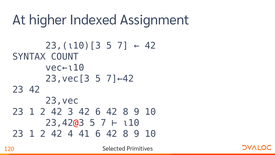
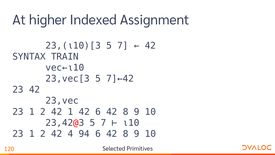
COUNT: COUNT -> TRAIN
42 3: 3 -> 1
41: 41 -> 94
